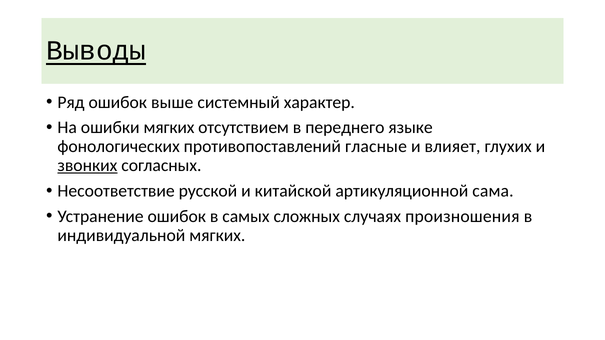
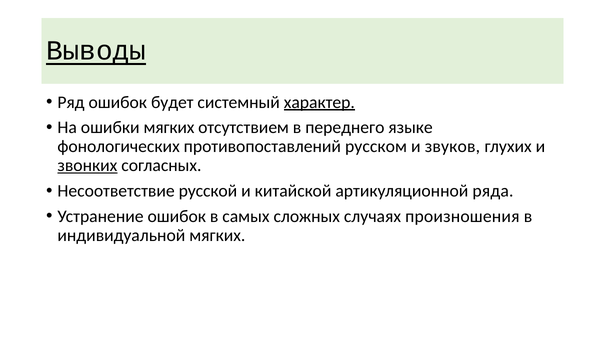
выше: выше -> будет
характер underline: none -> present
гласные: гласные -> русском
влияет: влияет -> звуков
сама: сама -> ряда
